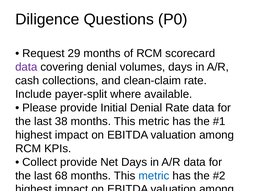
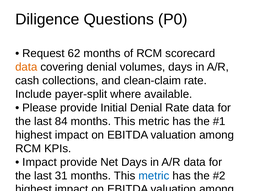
29: 29 -> 62
data at (26, 67) colour: purple -> orange
38: 38 -> 84
Collect at (40, 162): Collect -> Impact
68: 68 -> 31
